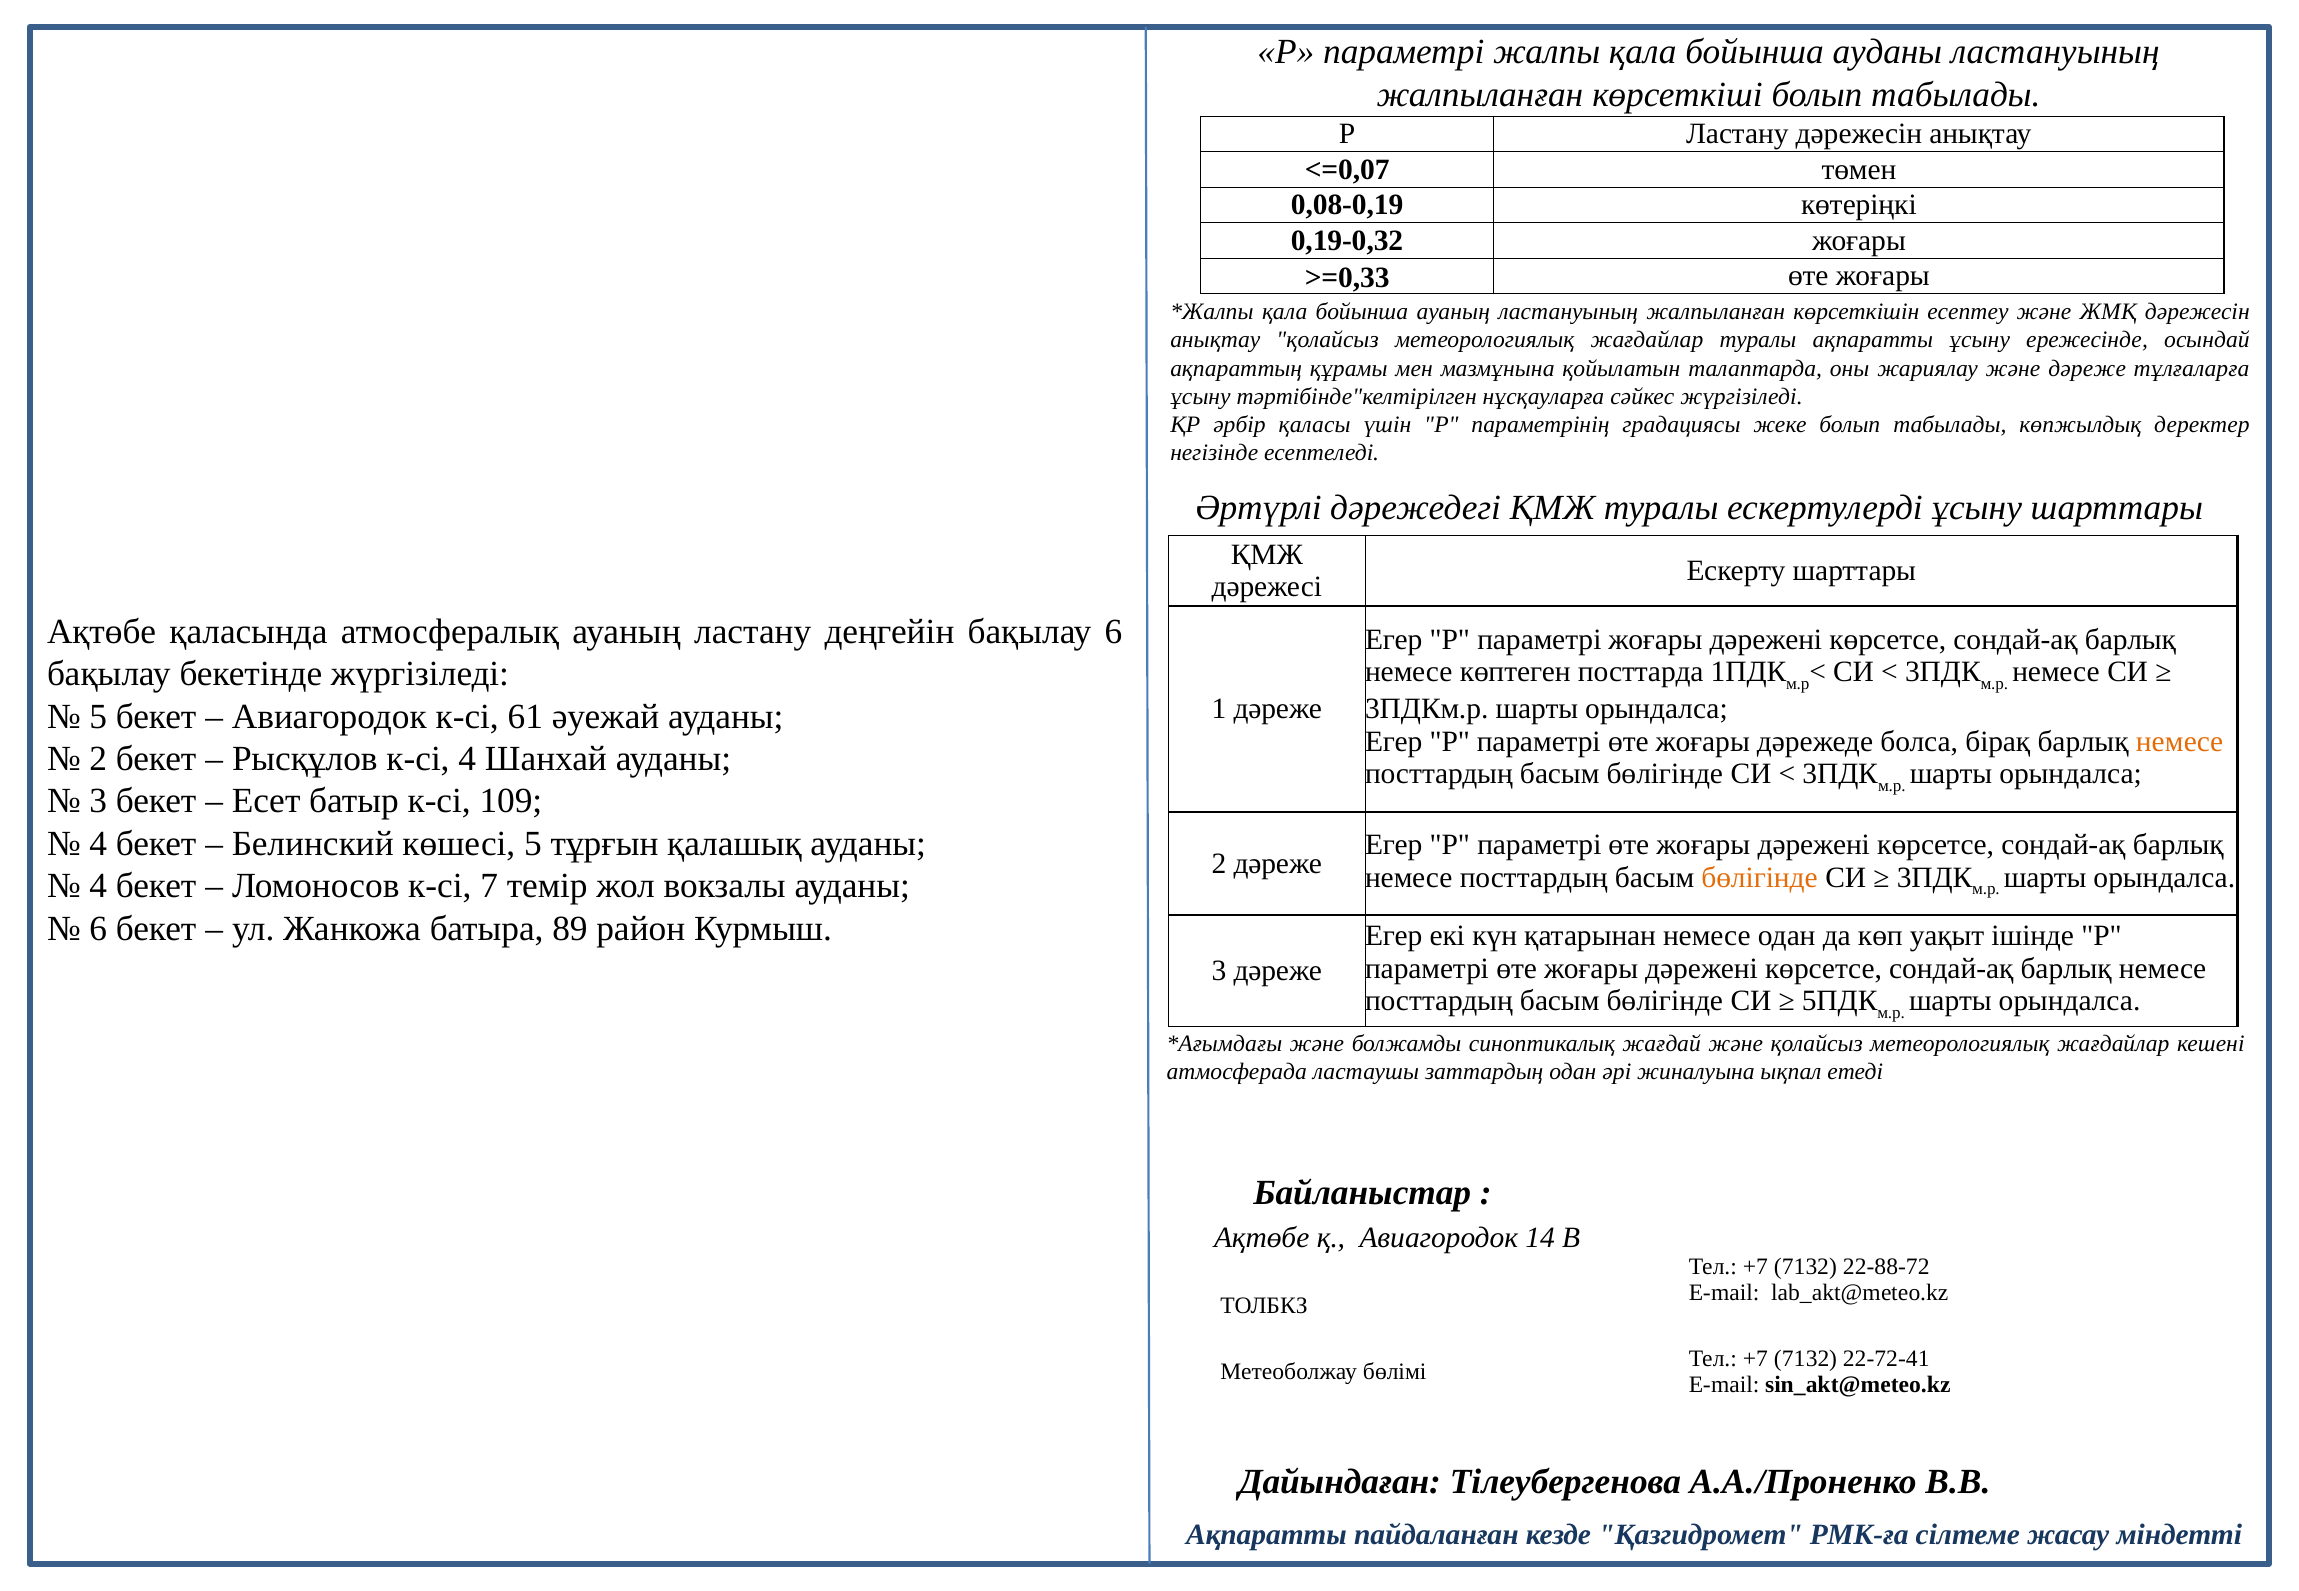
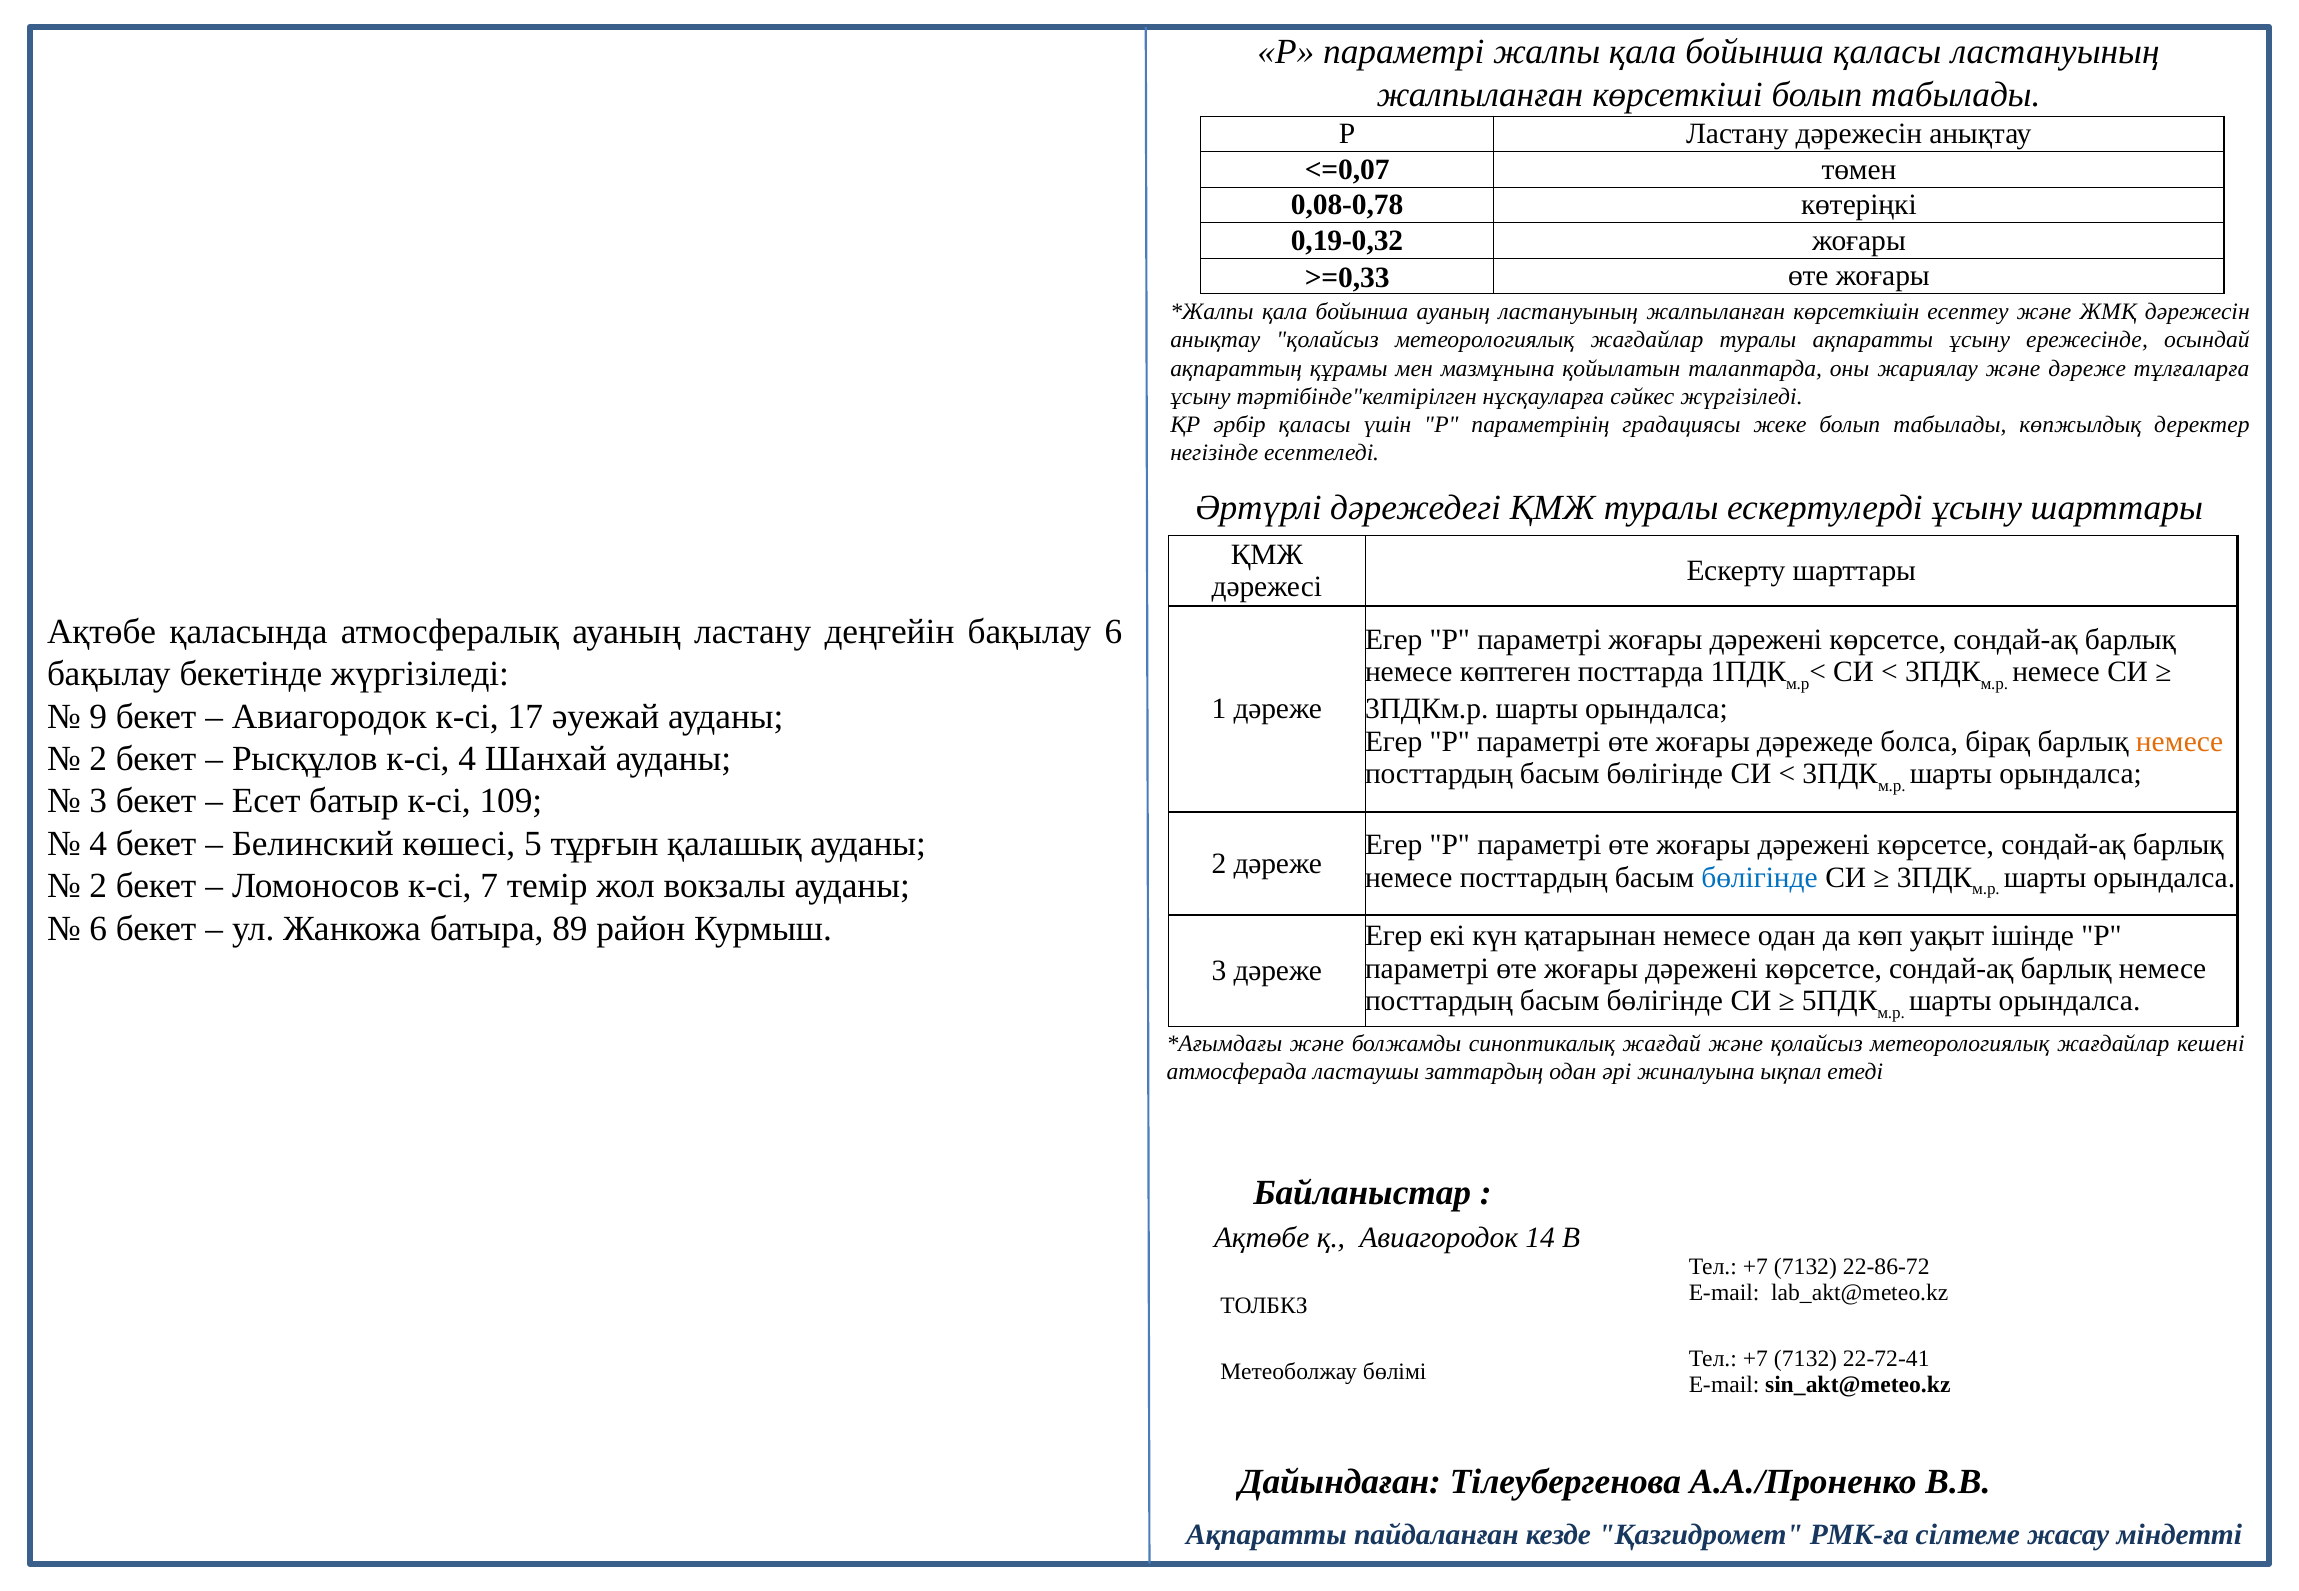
бойынша ауданы: ауданы -> қаласы
0,08-0,19: 0,08-0,19 -> 0,08-0,78
5 at (98, 717): 5 -> 9
61: 61 -> 17
бөлігінде at (1760, 878) colour: orange -> blue
4 at (98, 886): 4 -> 2
22-88-72: 22-88-72 -> 22-86-72
